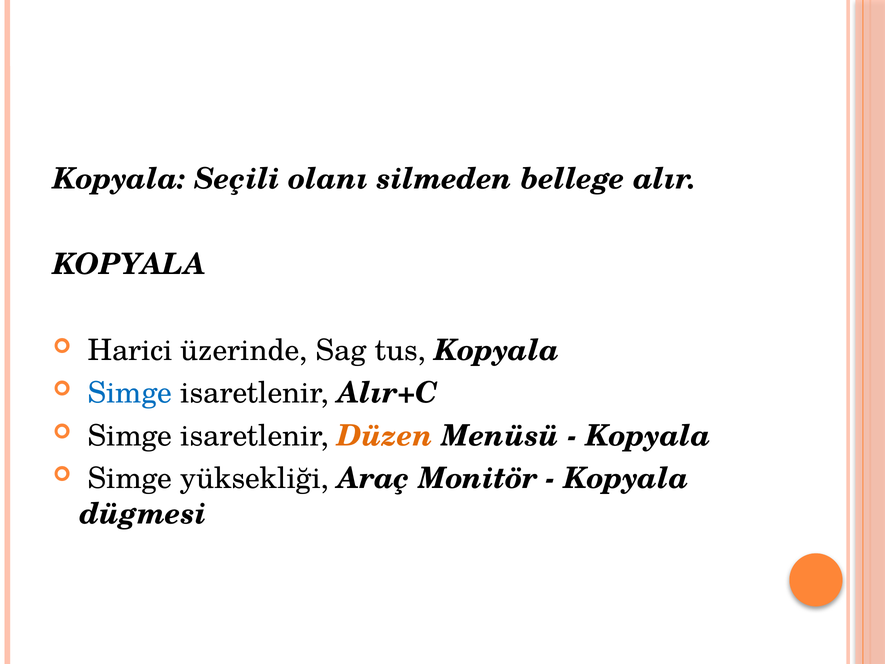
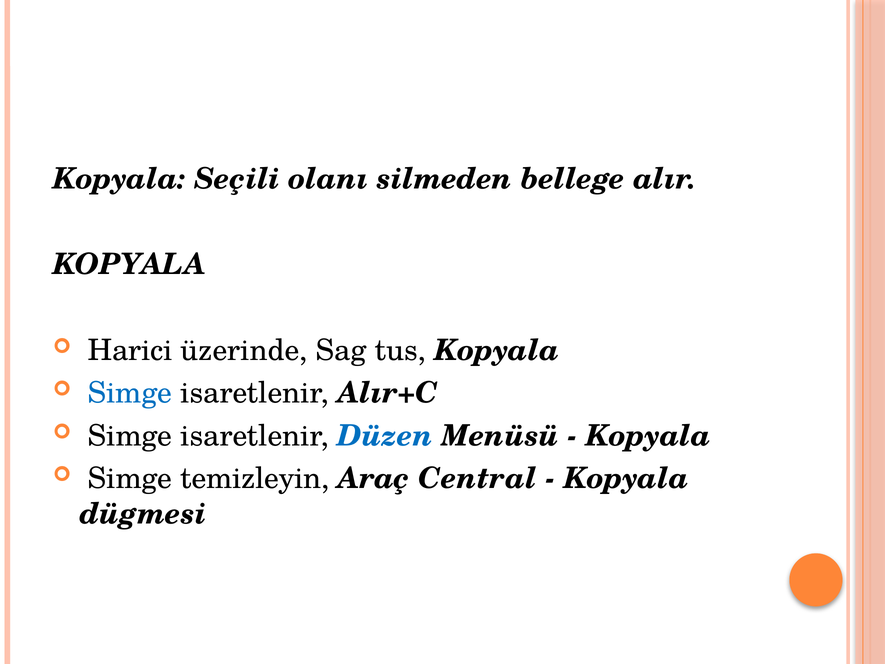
Düzen colour: orange -> blue
yüksekliği: yüksekliği -> temizleyin
Monitör: Monitör -> Central
